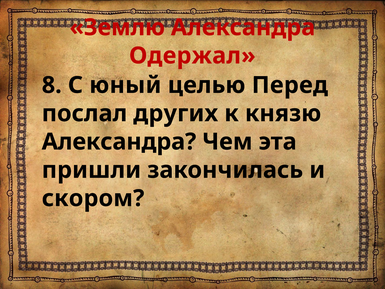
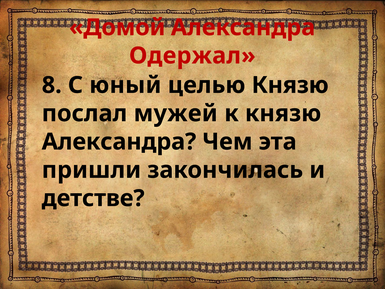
Землю: Землю -> Домой
целью Перед: Перед -> Князю
других: других -> мужей
скором: скором -> детстве
